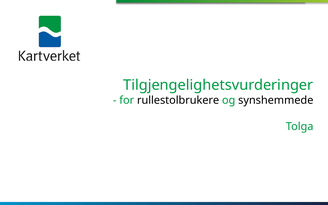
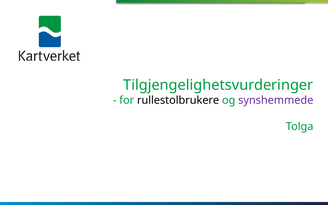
synshemmede colour: black -> purple
